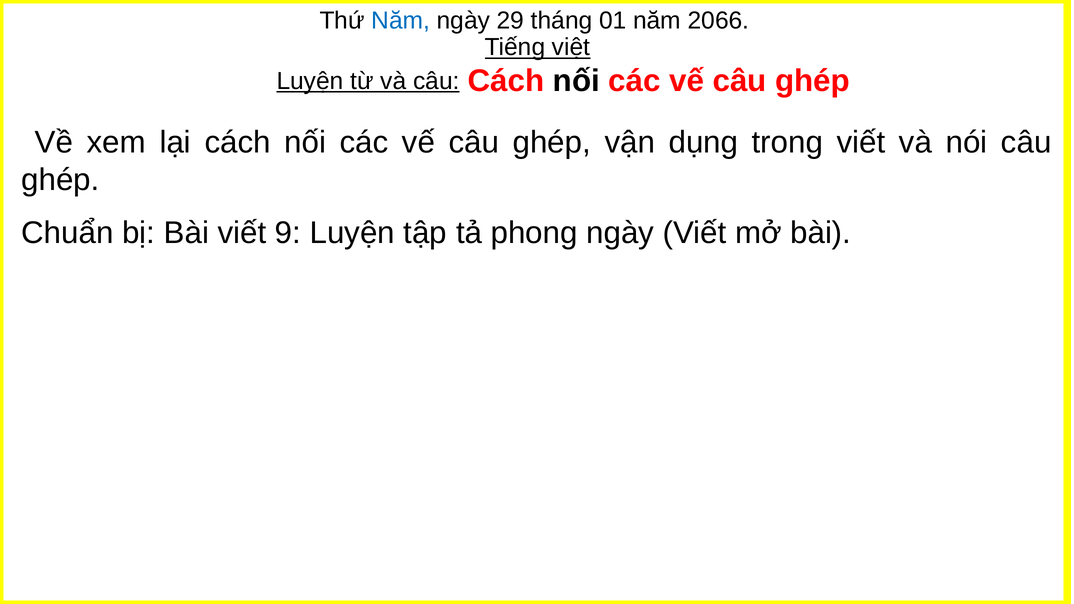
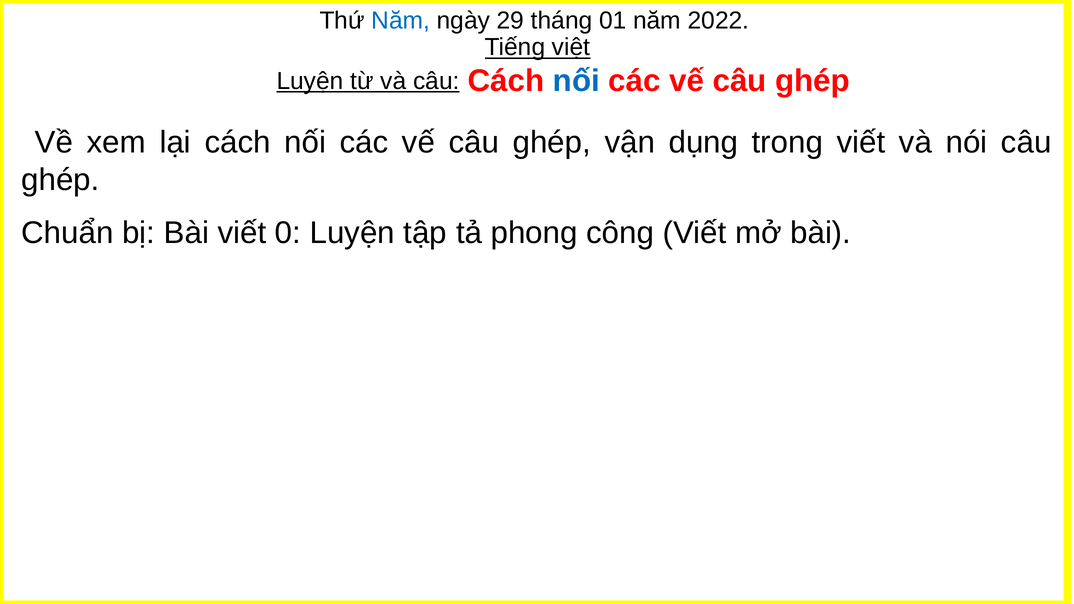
2066: 2066 -> 2022
nối at (576, 81) colour: black -> blue
9: 9 -> 0
phong ngày: ngày -> công
